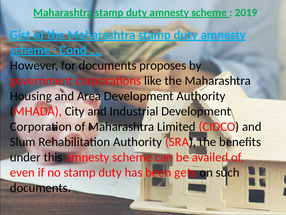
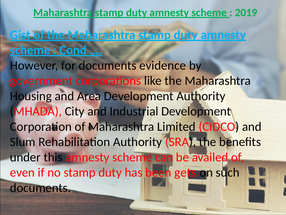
proposes: proposes -> evidence
